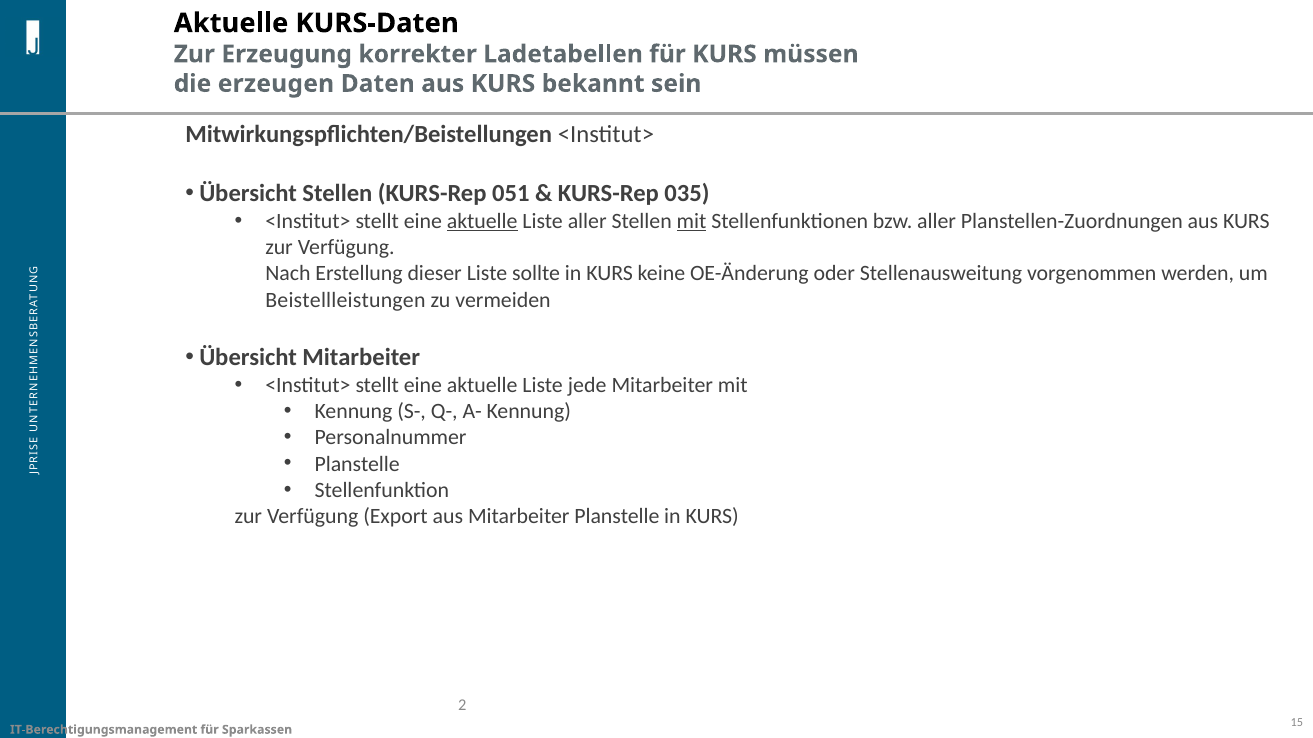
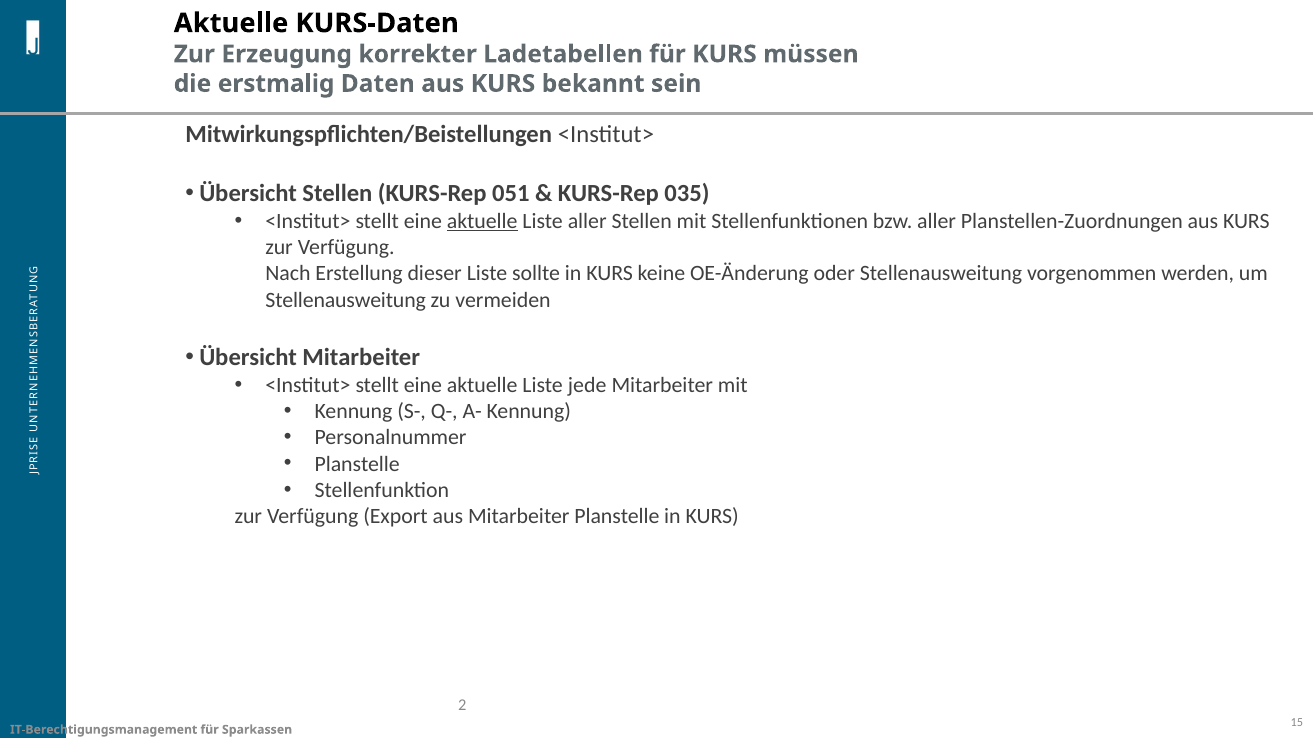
erzeugen: erzeugen -> erstmalig
mit at (692, 221) underline: present -> none
Beistellleistungen at (345, 300): Beistellleistungen -> Stellenausweitung
